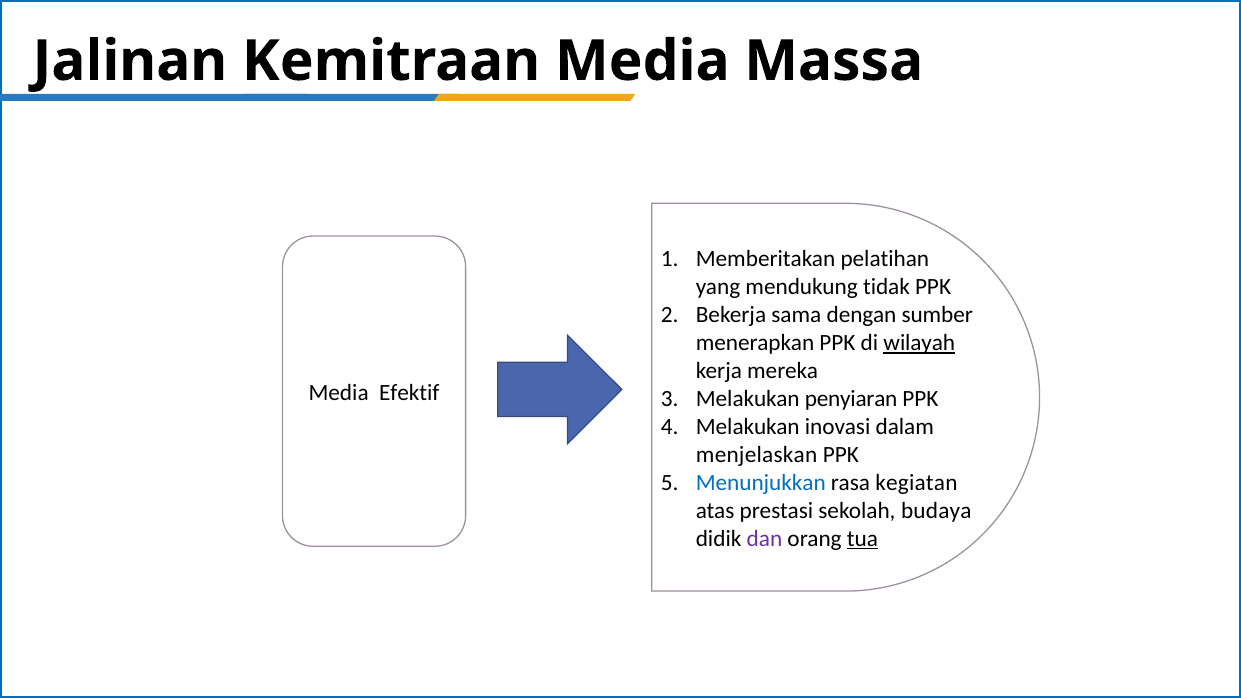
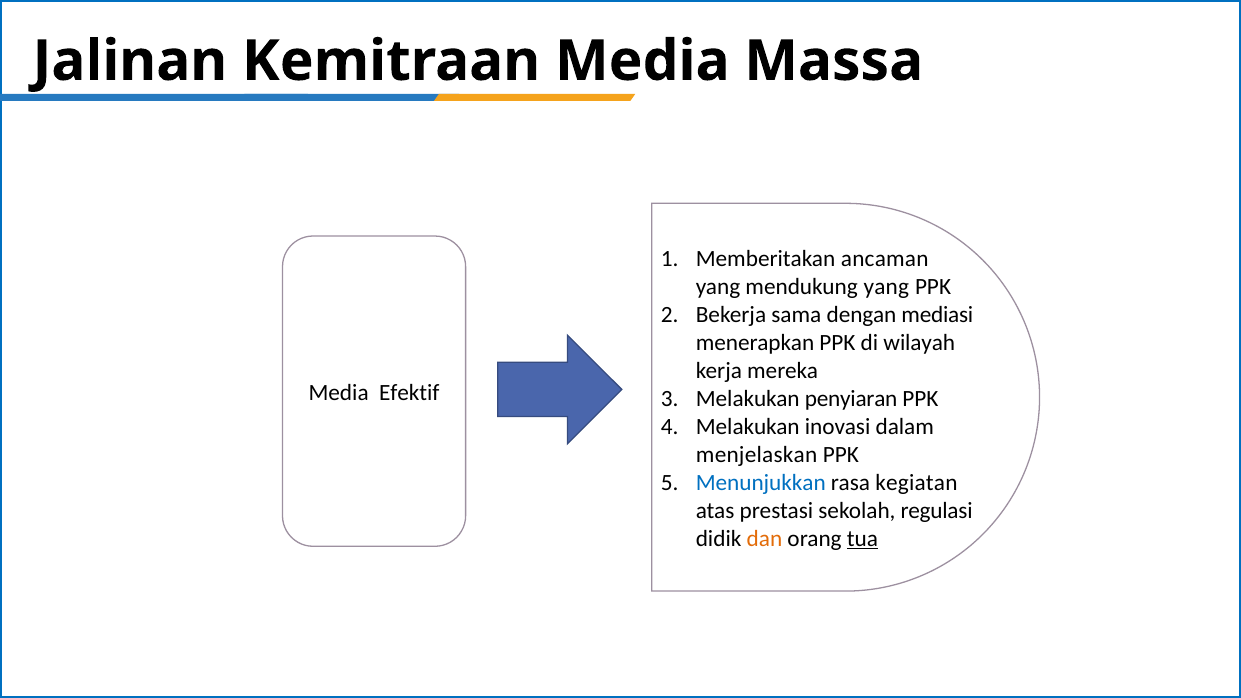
pelatihan: pelatihan -> ancaman
mendukung tidak: tidak -> yang
sumber: sumber -> mediasi
wilayah underline: present -> none
budaya: budaya -> regulasi
dan colour: purple -> orange
